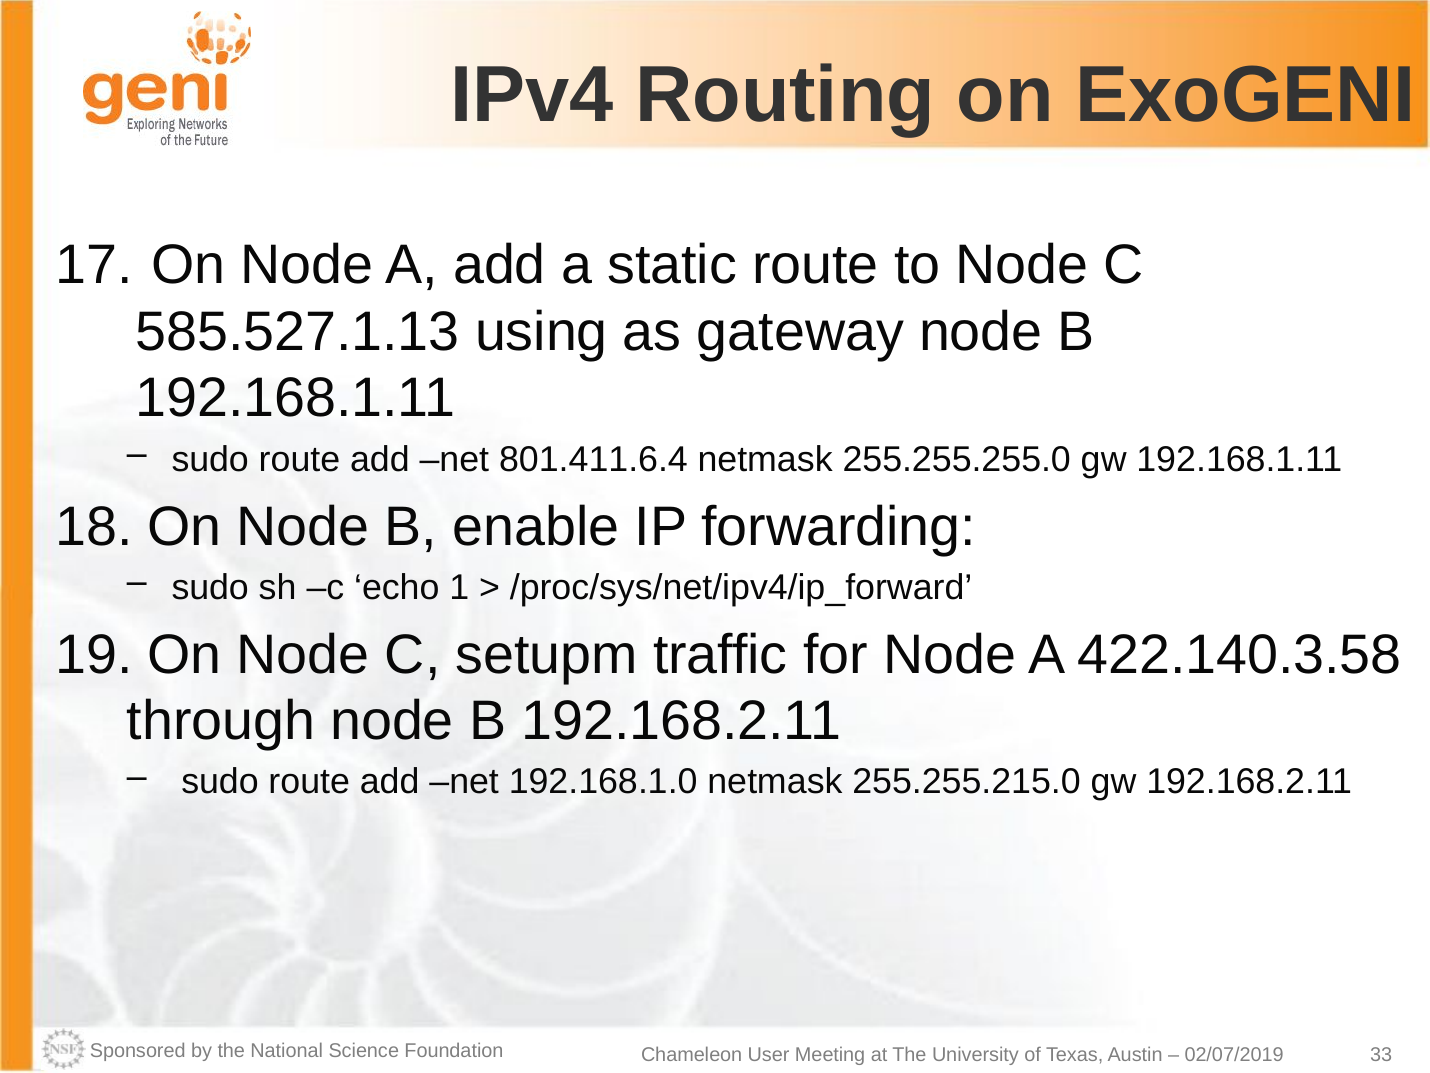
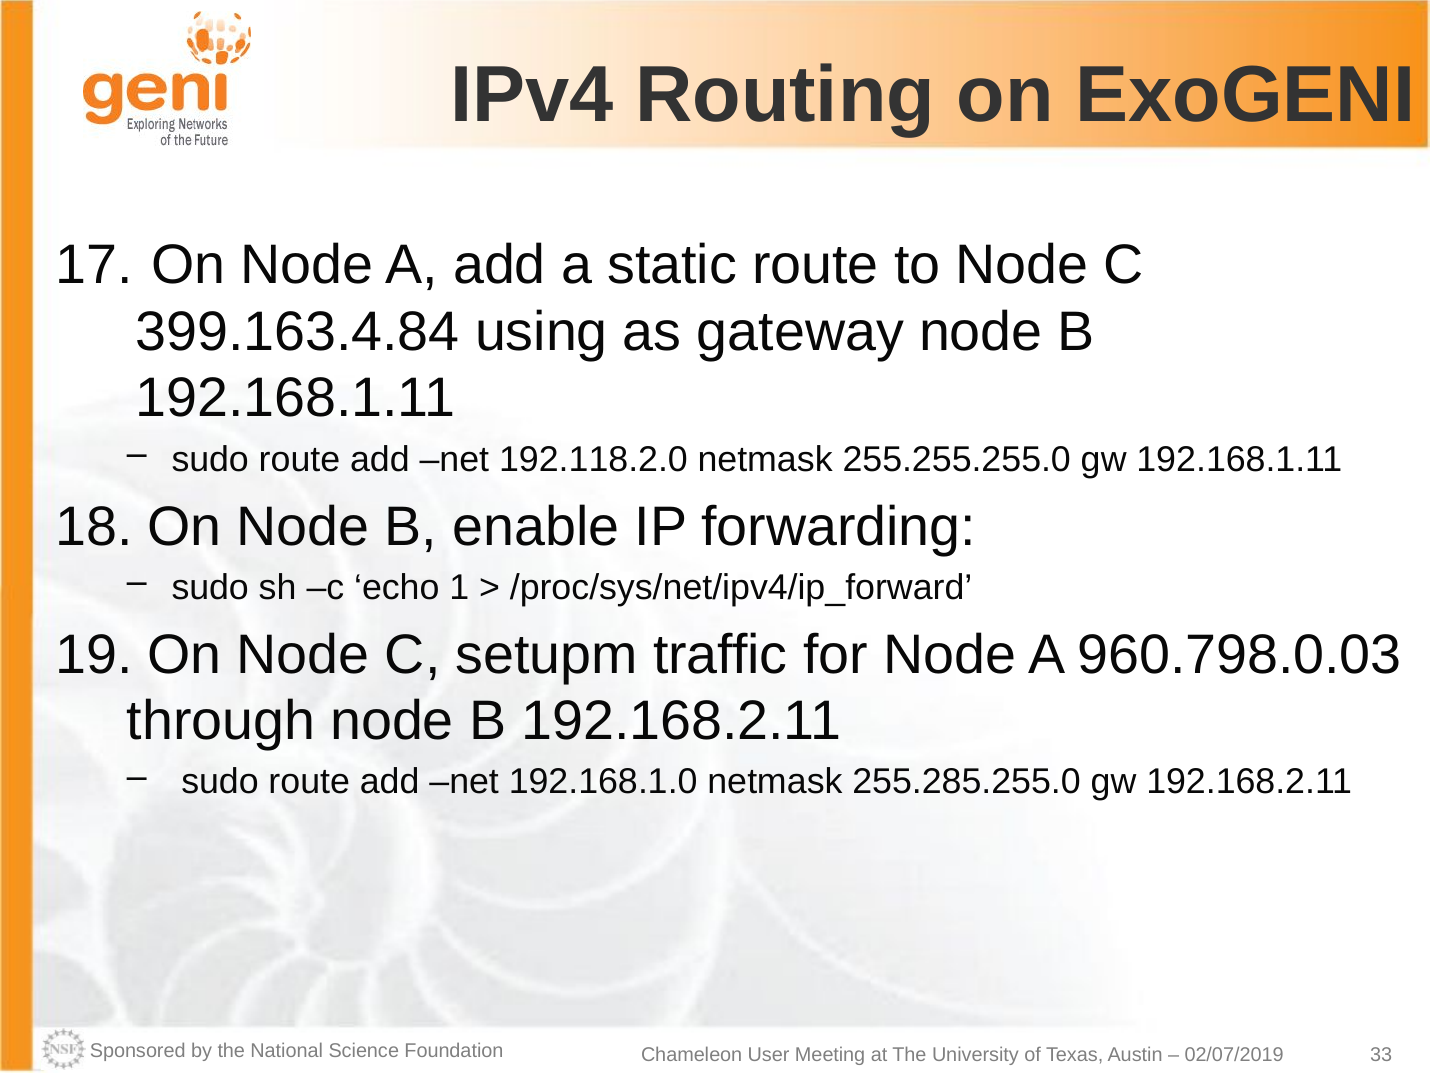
585.527.1.13: 585.527.1.13 -> 399.163.4.84
801.411.6.4: 801.411.6.4 -> 192.118.2.0
422.140.3.58: 422.140.3.58 -> 960.798.0.03
255.255.215.0: 255.255.215.0 -> 255.285.255.0
